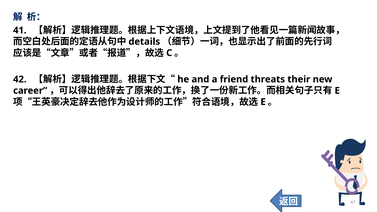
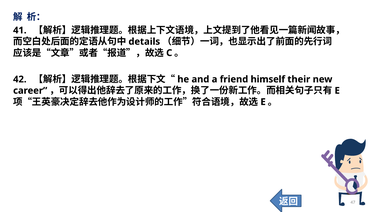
threats: threats -> himself
